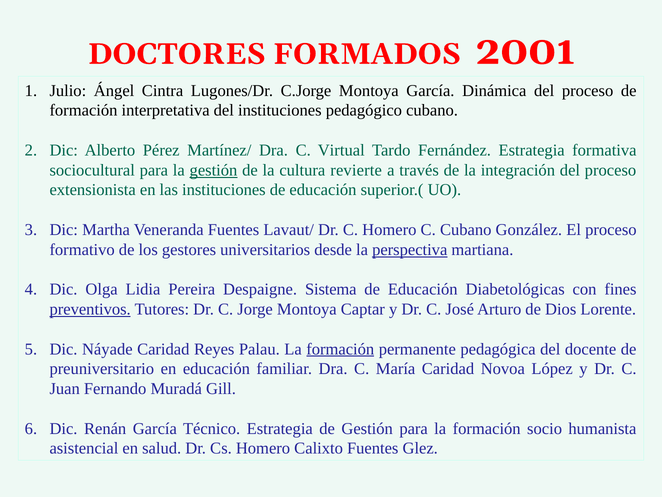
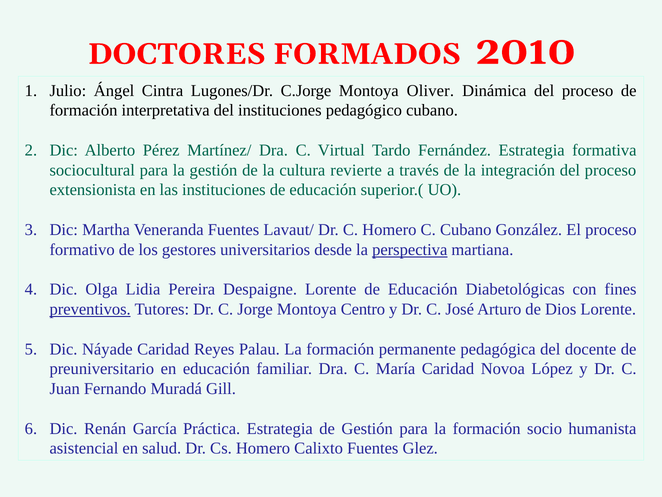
2001: 2001 -> 2010
Montoya García: García -> Oliver
gestión at (213, 170) underline: present -> none
Despaigne Sistema: Sistema -> Lorente
Captar: Captar -> Centro
formación at (340, 349) underline: present -> none
Técnico: Técnico -> Práctica
